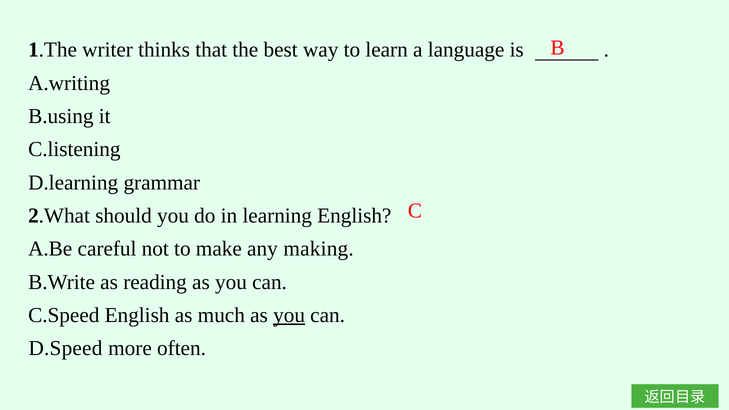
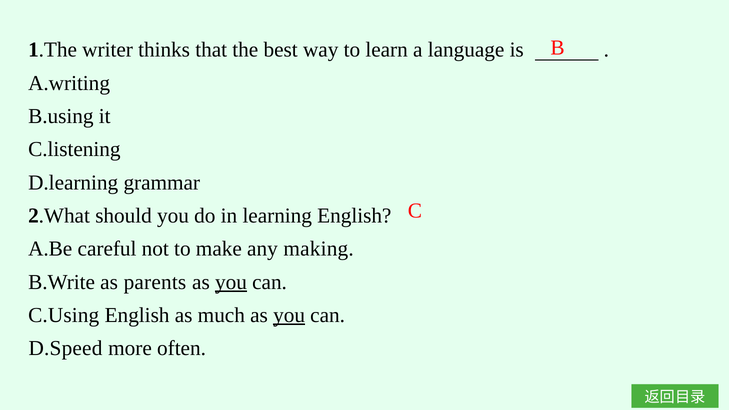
reading: reading -> parents
you at (231, 282) underline: none -> present
C.Speed: C.Speed -> C.Using
